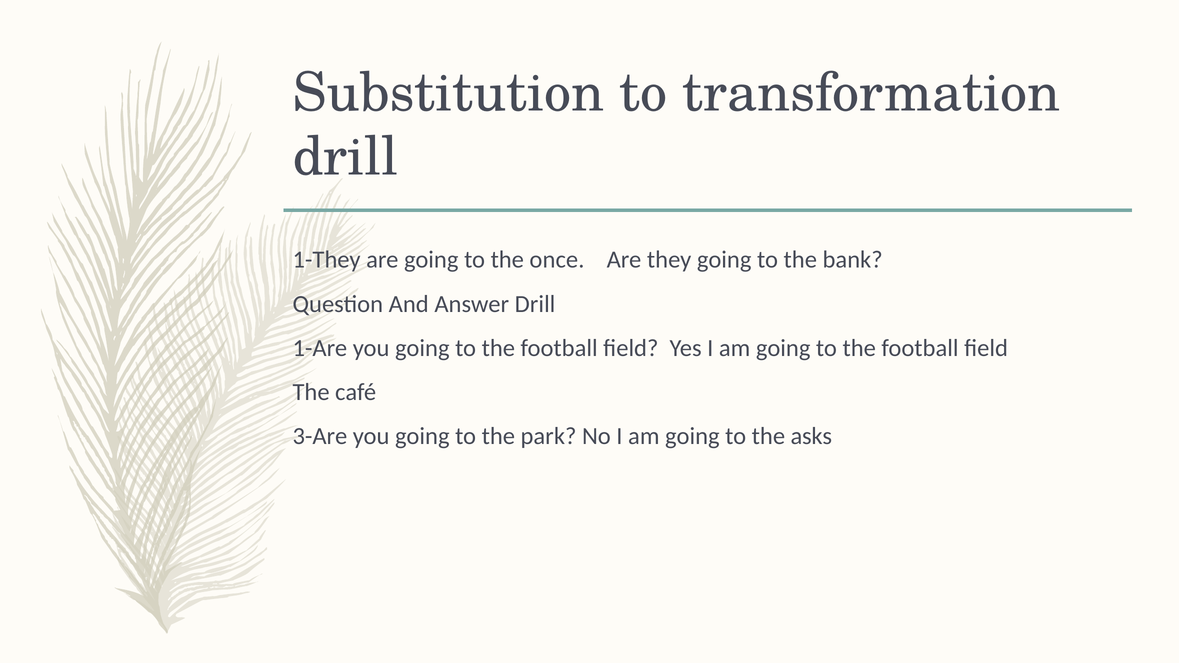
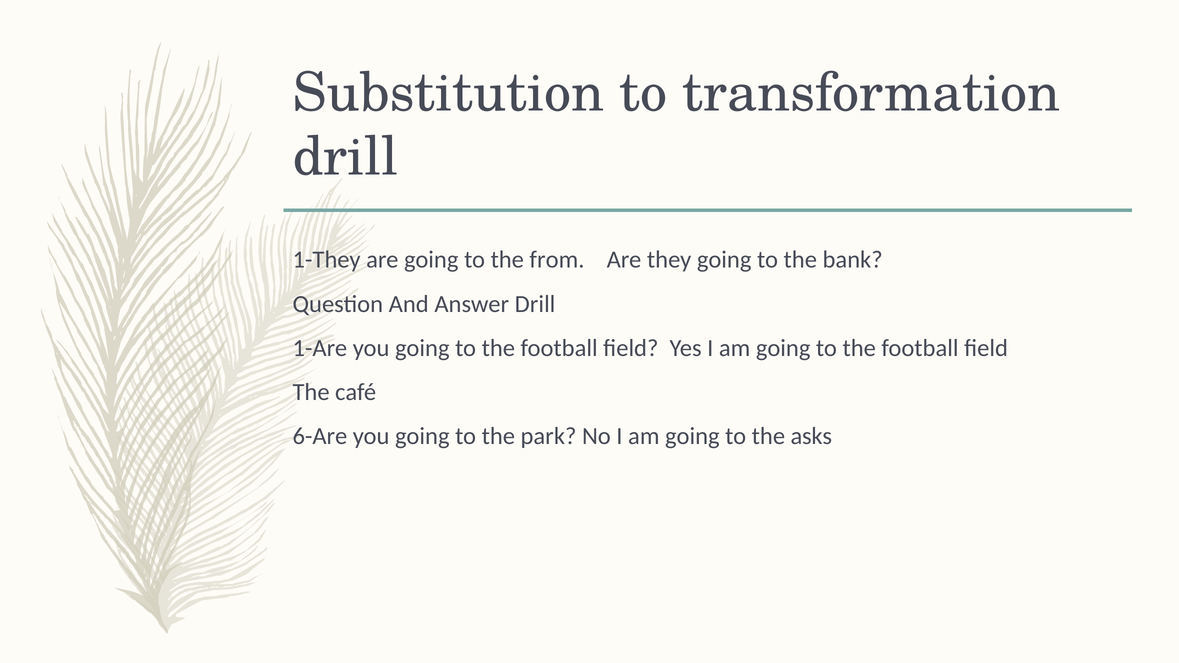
once: once -> from
3-Are: 3-Are -> 6-Are
